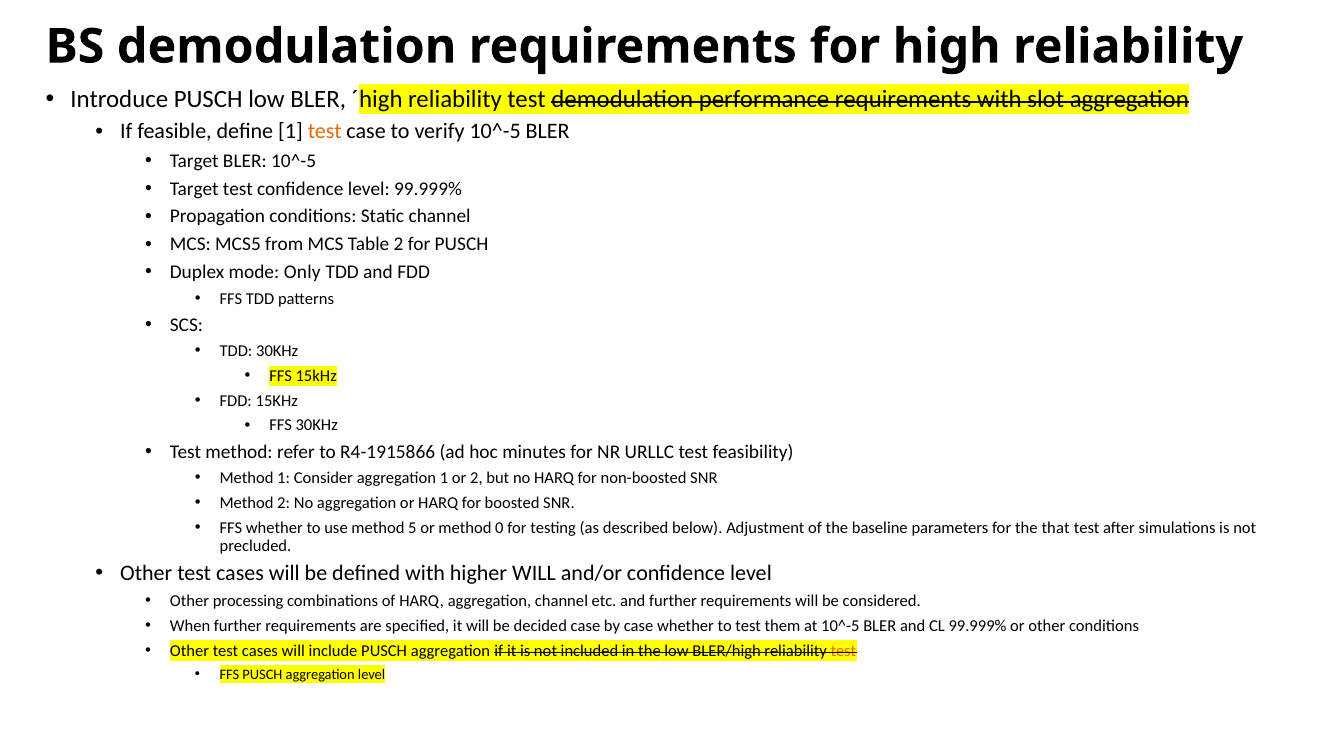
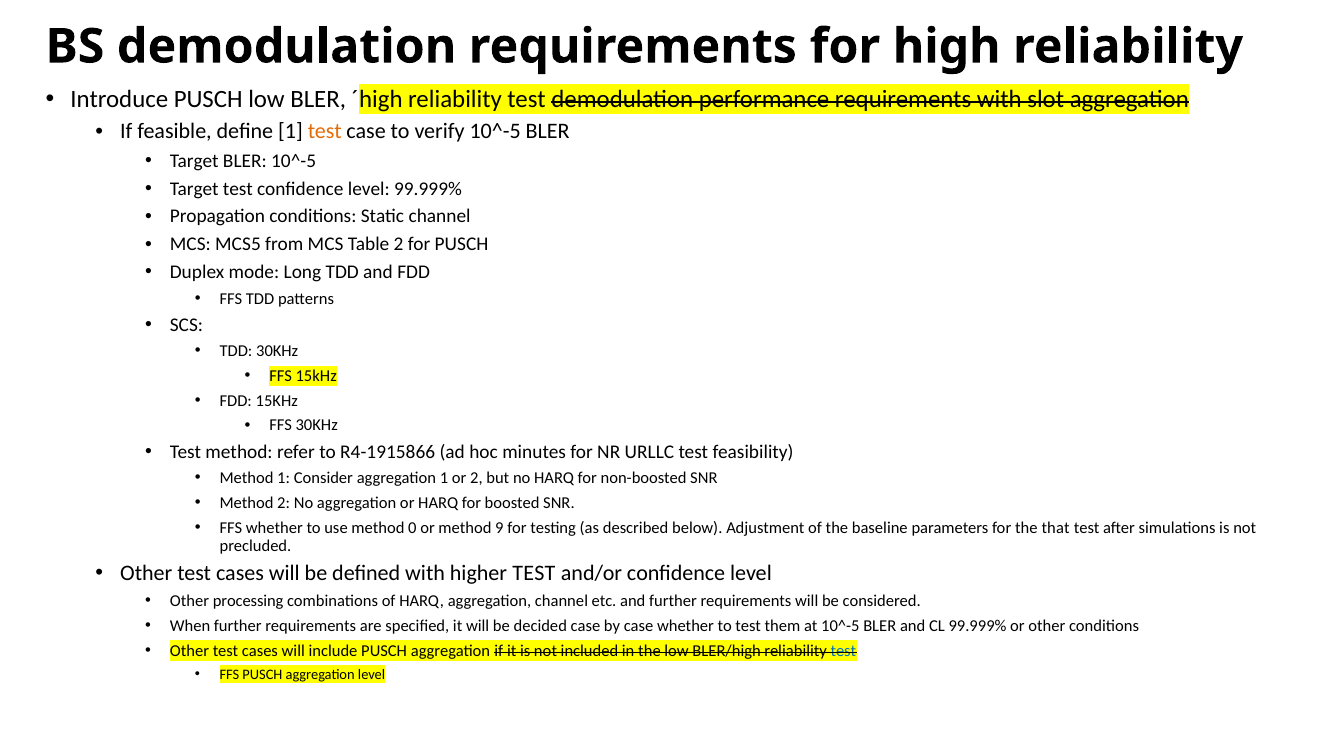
Only: Only -> Long
5: 5 -> 0
0: 0 -> 9
higher WILL: WILL -> TEST
test at (843, 651) colour: orange -> blue
